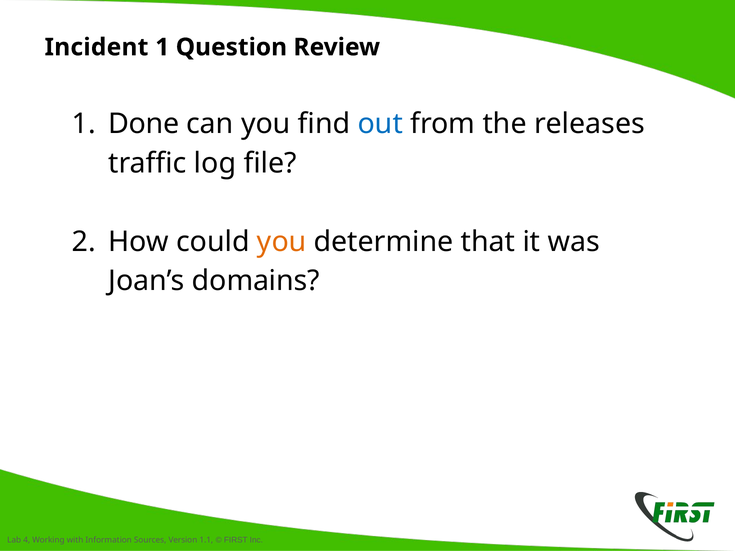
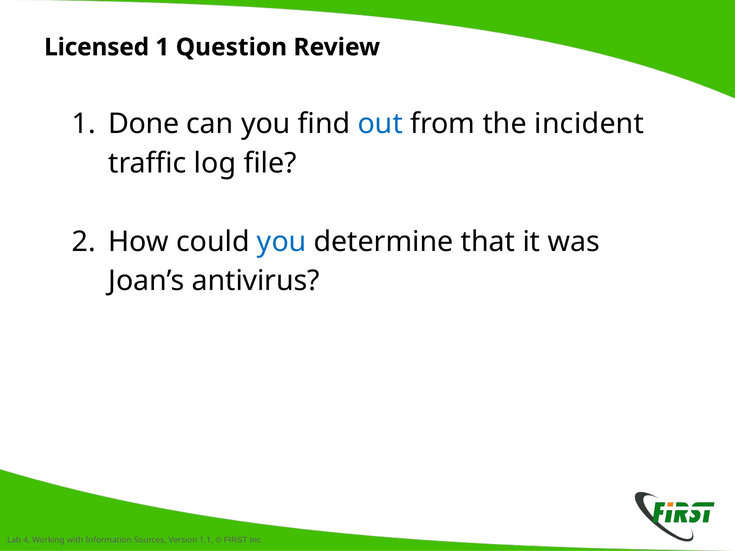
Incident: Incident -> Licensed
releases: releases -> incident
you at (282, 242) colour: orange -> blue
domains: domains -> antivirus
